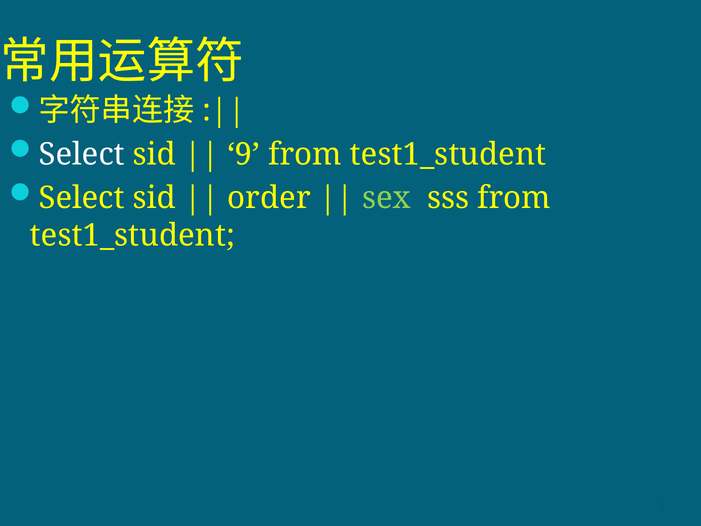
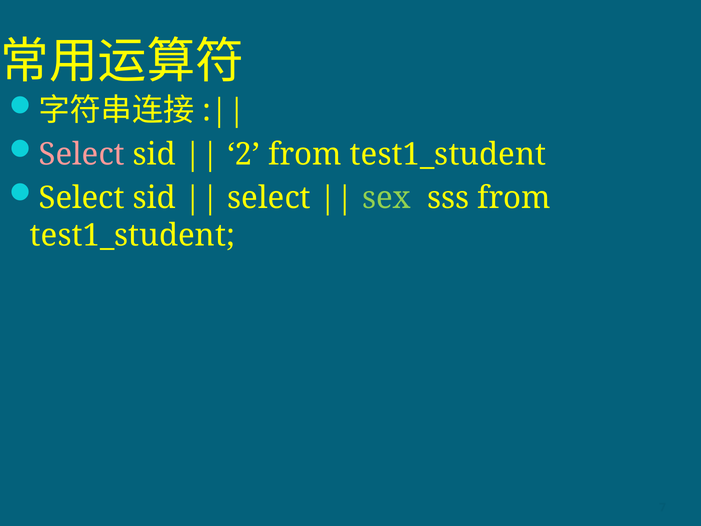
Select at (82, 154) colour: white -> pink
9: 9 -> 2
order at (269, 198): order -> select
